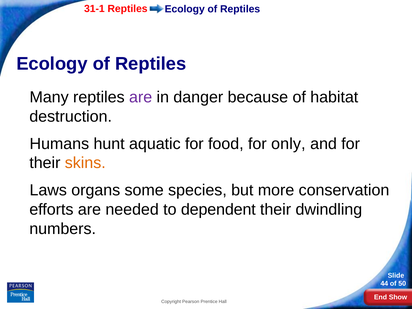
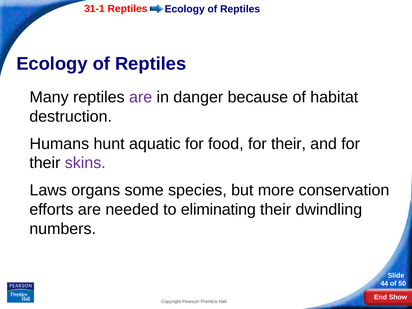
food for only: only -> their
skins colour: orange -> purple
dependent: dependent -> eliminating
